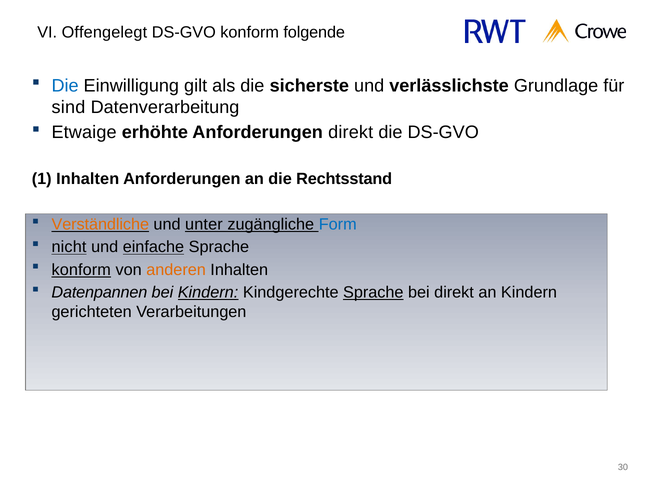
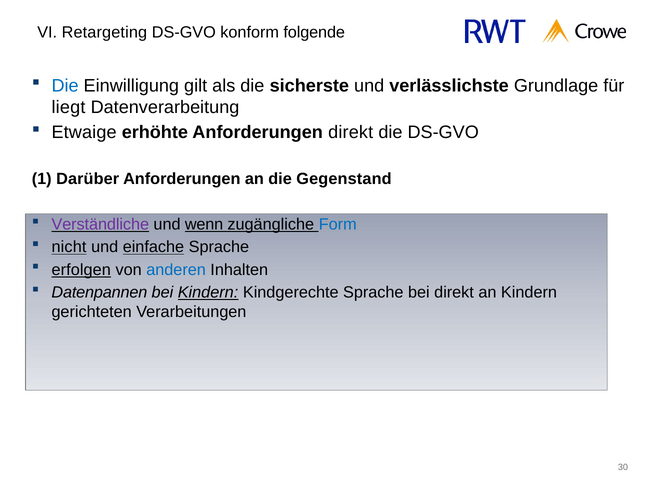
Offengelegt: Offengelegt -> Retargeting
sind: sind -> liegt
Inhalten at (88, 179): Inhalten -> Darüber
Rechtsstand: Rechtsstand -> Gegenstand
Verständliche colour: orange -> purple
unter: unter -> wenn
konform at (81, 270): konform -> erfolgen
anderen colour: orange -> blue
Sprache at (373, 293) underline: present -> none
